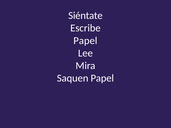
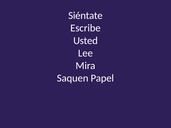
Papel at (85, 41): Papel -> Usted
